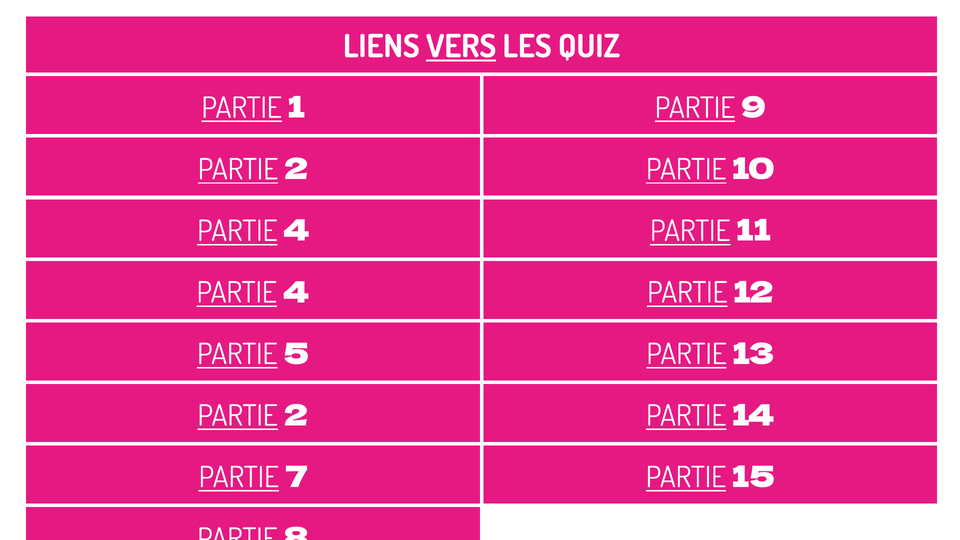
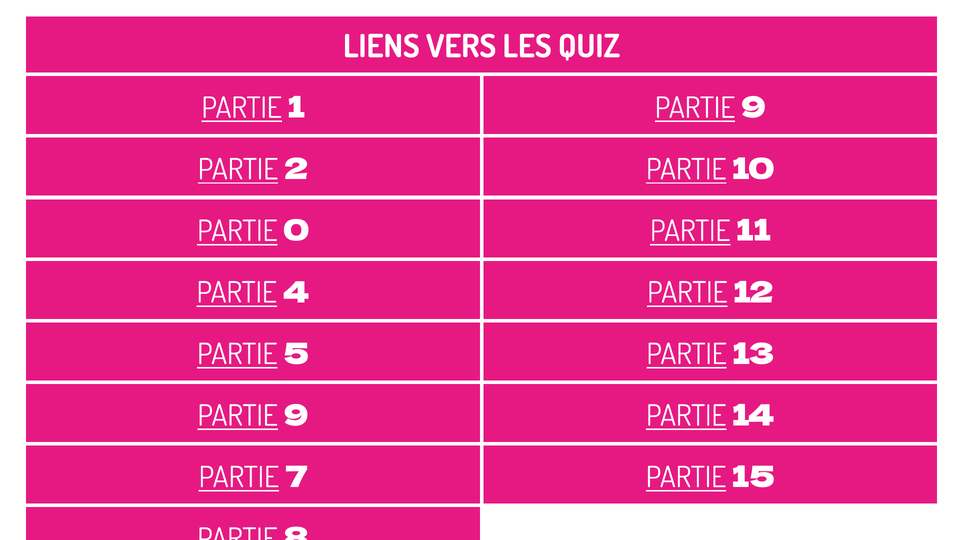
VERS underline: present -> none
4 at (296, 231): 4 -> 0
2 at (296, 416): 2 -> 9
